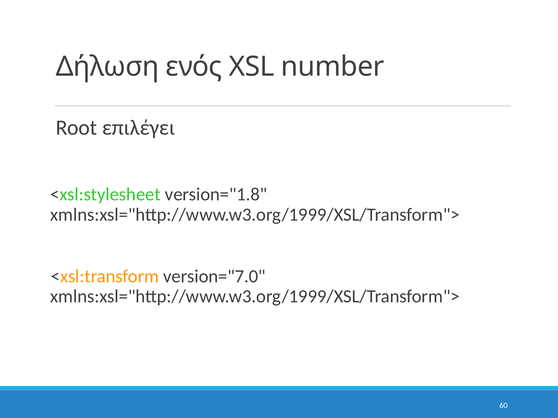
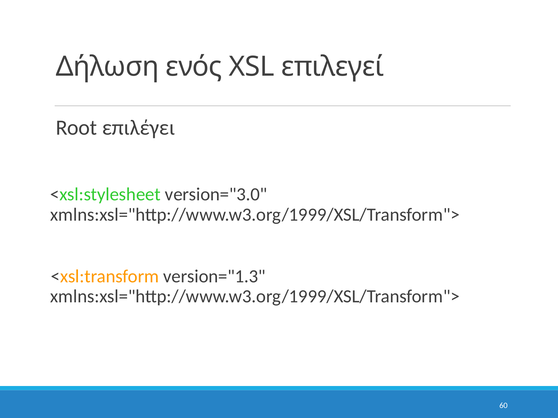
number: number -> επιλεγεί
version="1.8: version="1.8 -> version="3.0
version="7.0: version="7.0 -> version="1.3
